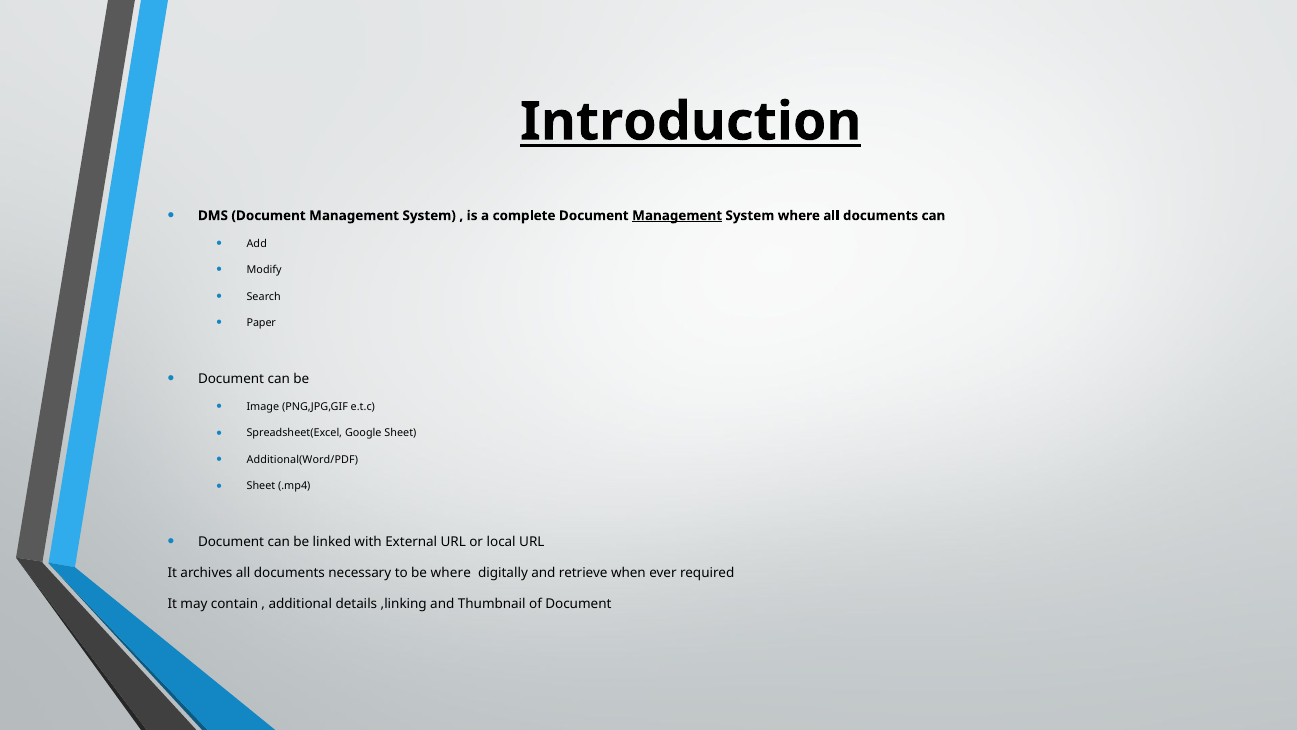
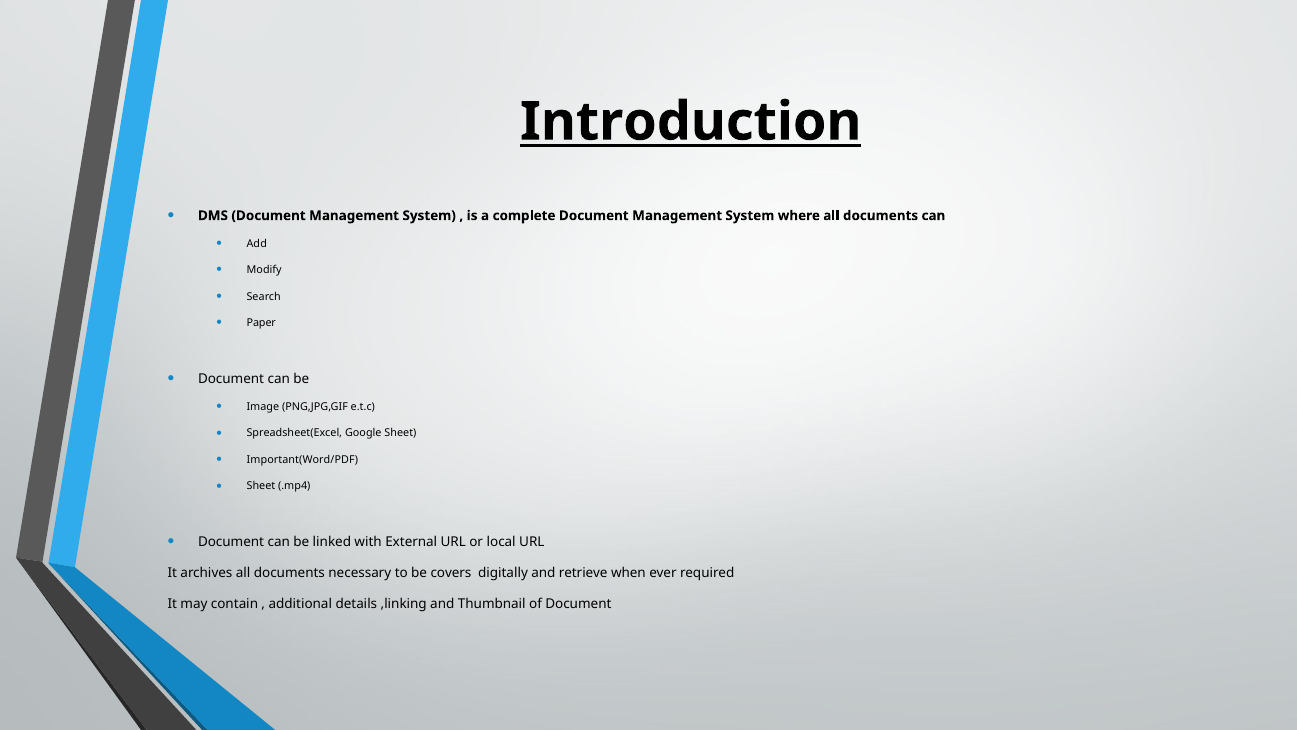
Management at (677, 216) underline: present -> none
Additional(Word/PDF: Additional(Word/PDF -> Important(Word/PDF
be where: where -> covers
